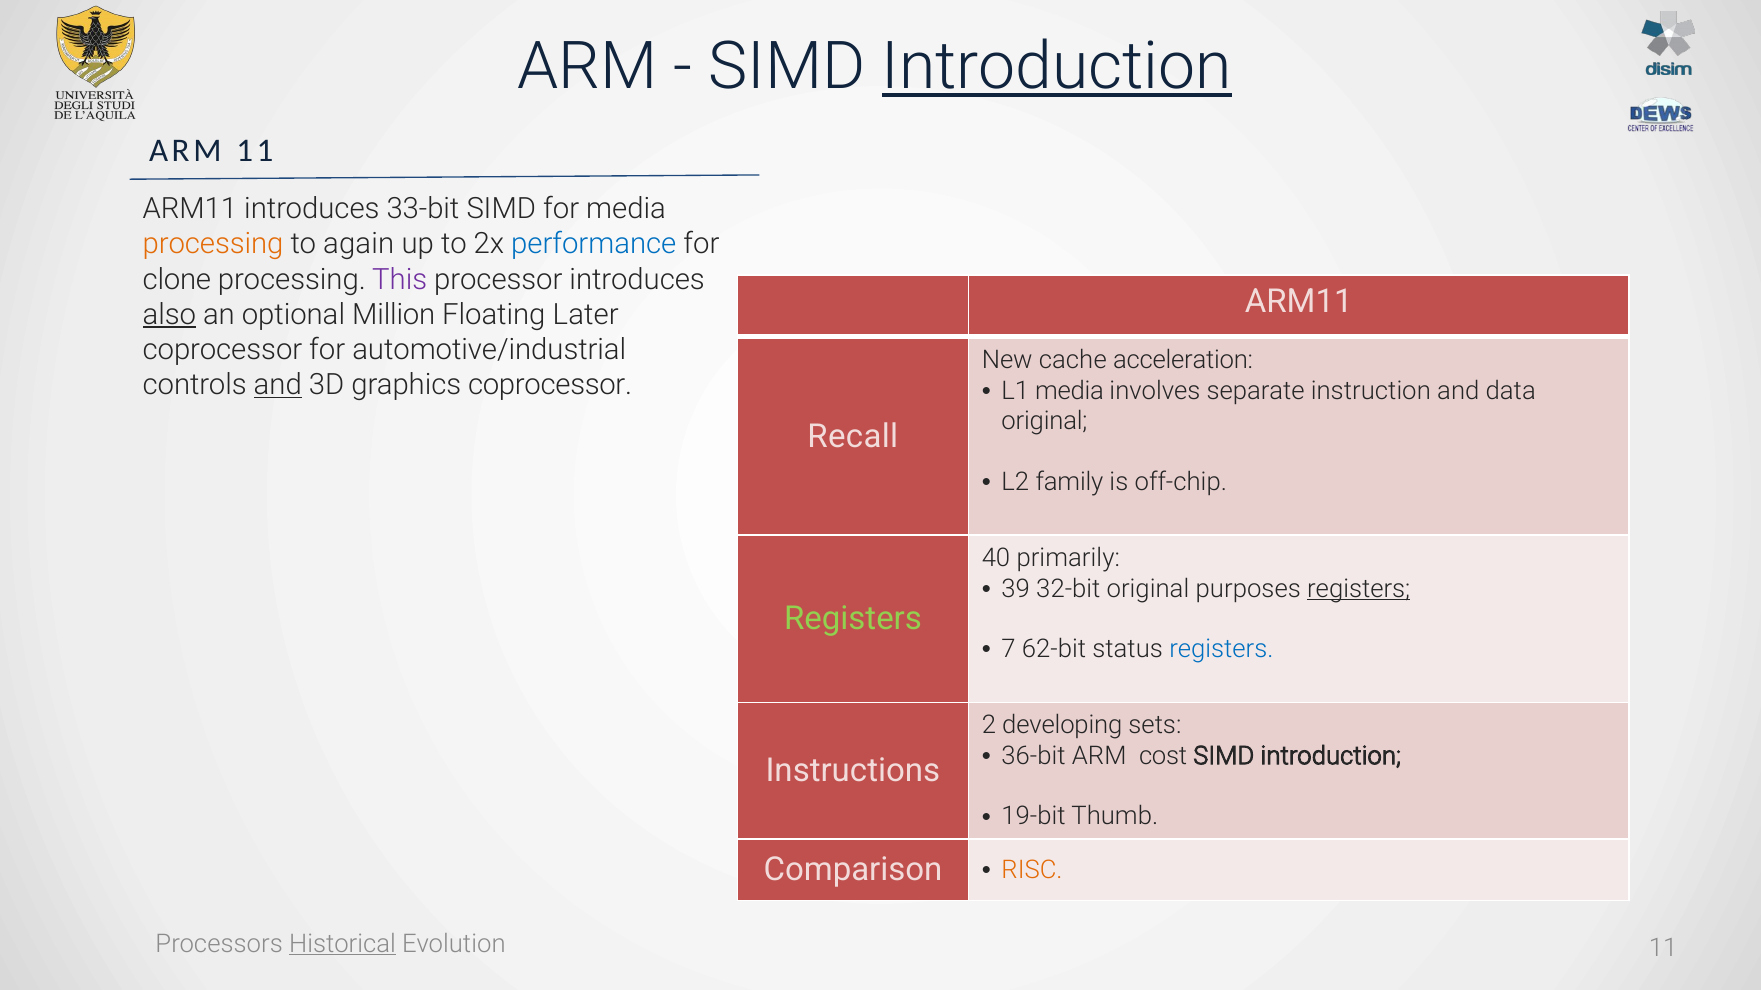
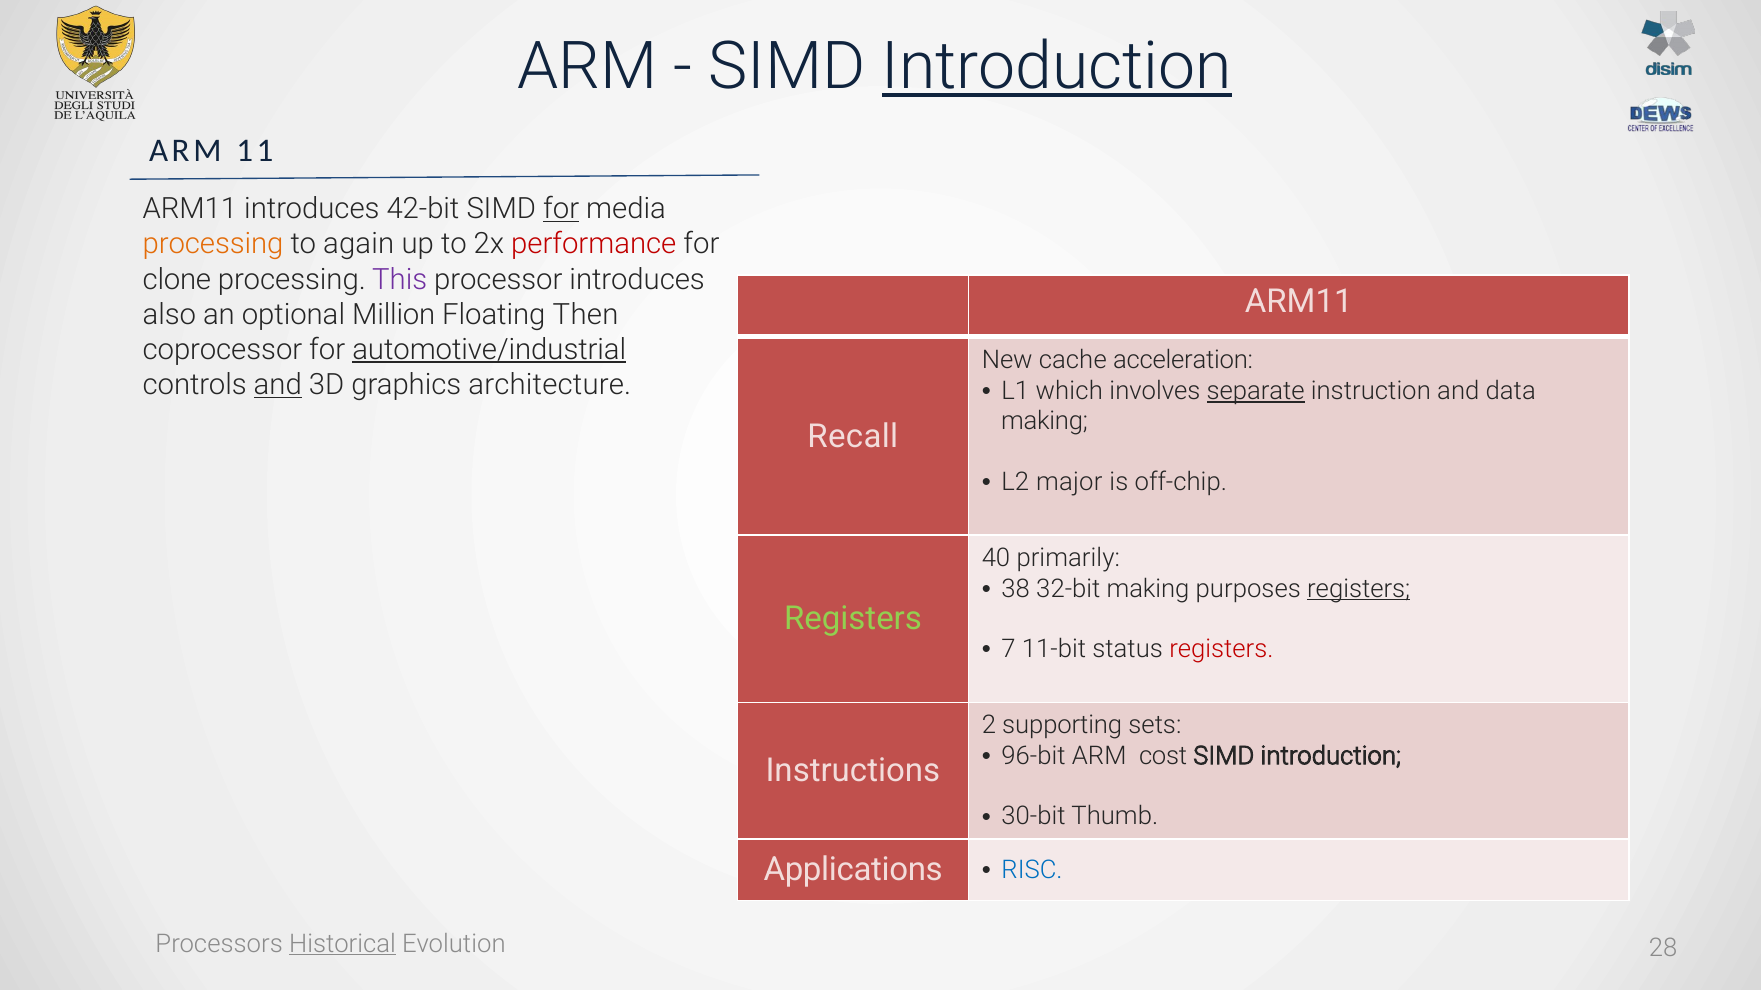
33-bit: 33-bit -> 42-bit
for at (561, 209) underline: none -> present
performance colour: blue -> red
also underline: present -> none
Later: Later -> Then
automotive/industrial underline: none -> present
graphics coprocessor: coprocessor -> architecture
L1 media: media -> which
separate underline: none -> present
original at (1044, 421): original -> making
family: family -> major
39: 39 -> 38
32-bit original: original -> making
62-bit: 62-bit -> 11-bit
registers at (1221, 650) colour: blue -> red
developing: developing -> supporting
36-bit: 36-bit -> 96-bit
19-bit: 19-bit -> 30-bit
Comparison: Comparison -> Applications
RISC colour: orange -> blue
Evolution 11: 11 -> 28
